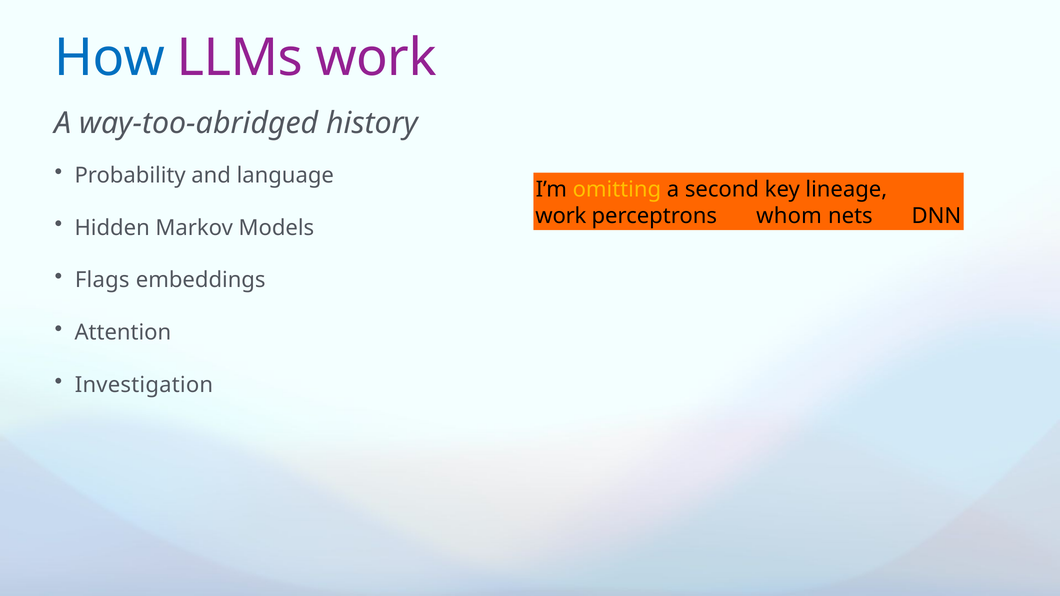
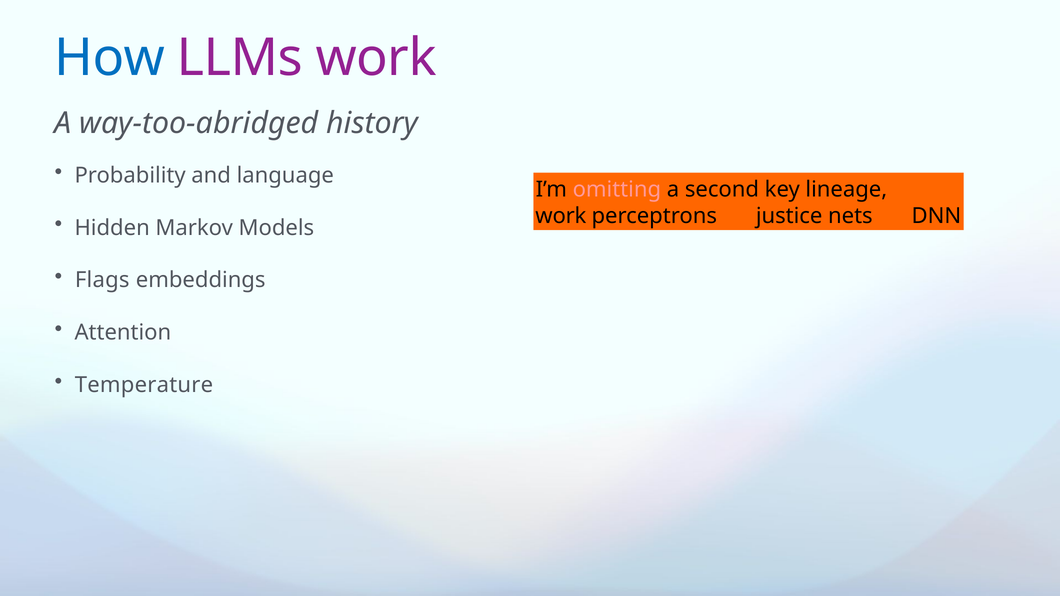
omitting colour: yellow -> pink
whom: whom -> justice
Investigation: Investigation -> Temperature
